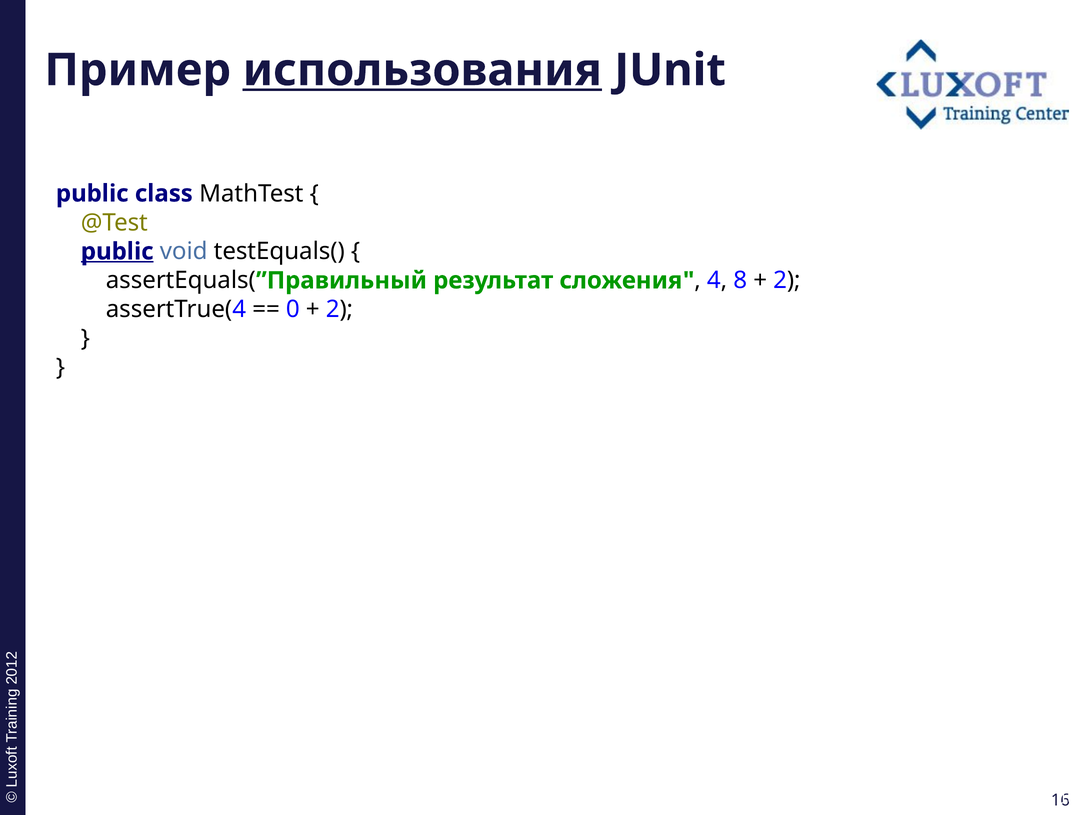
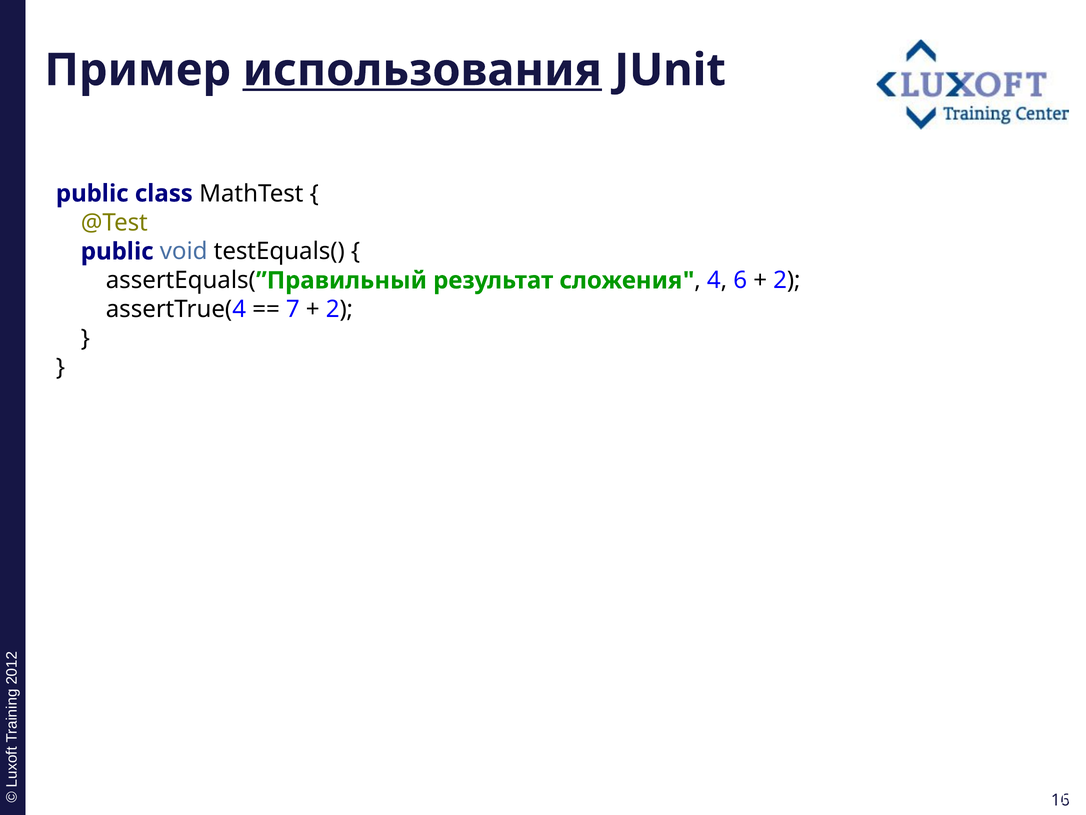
public at (117, 251) underline: present -> none
8: 8 -> 6
0 at (293, 309): 0 -> 7
